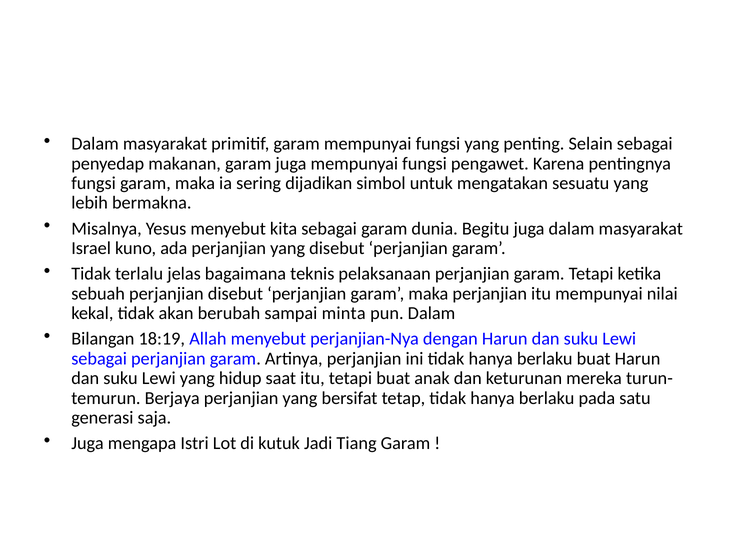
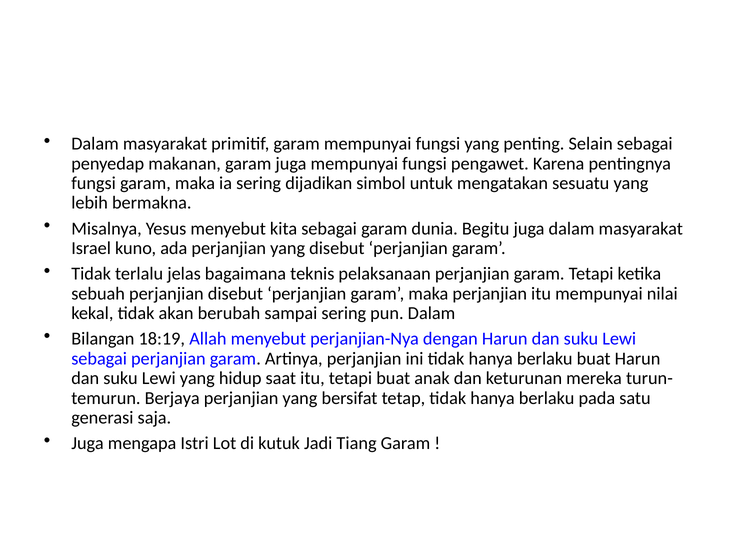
sampai minta: minta -> sering
